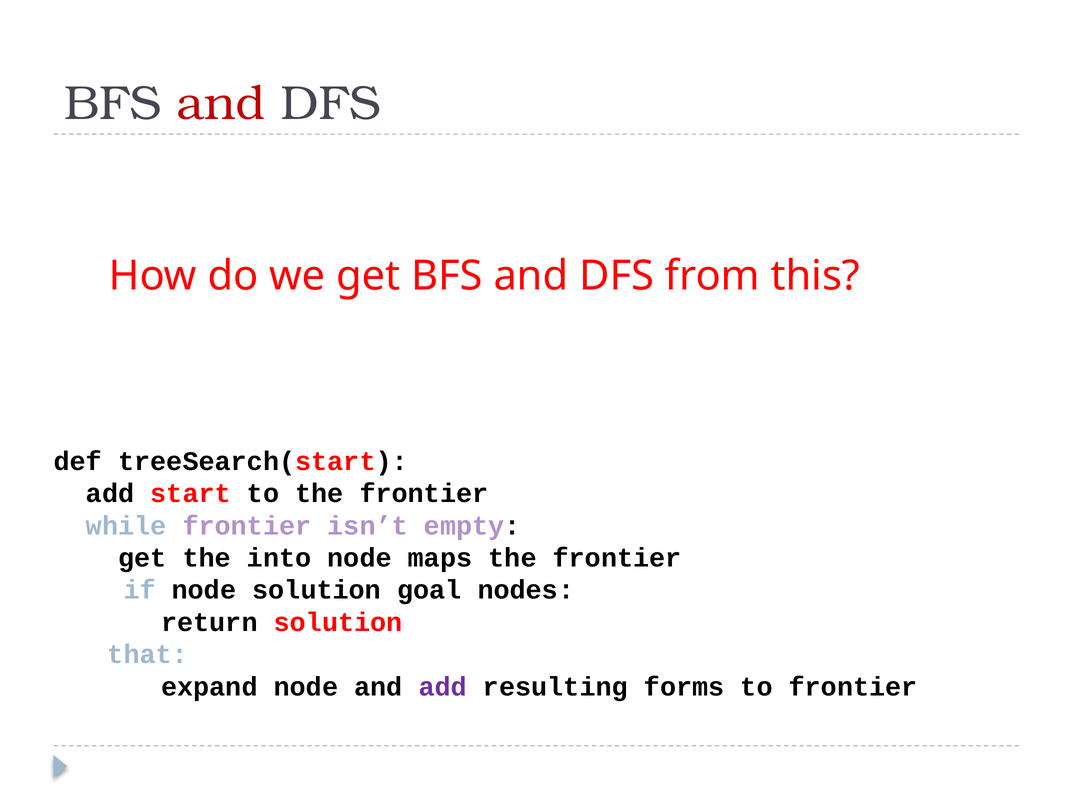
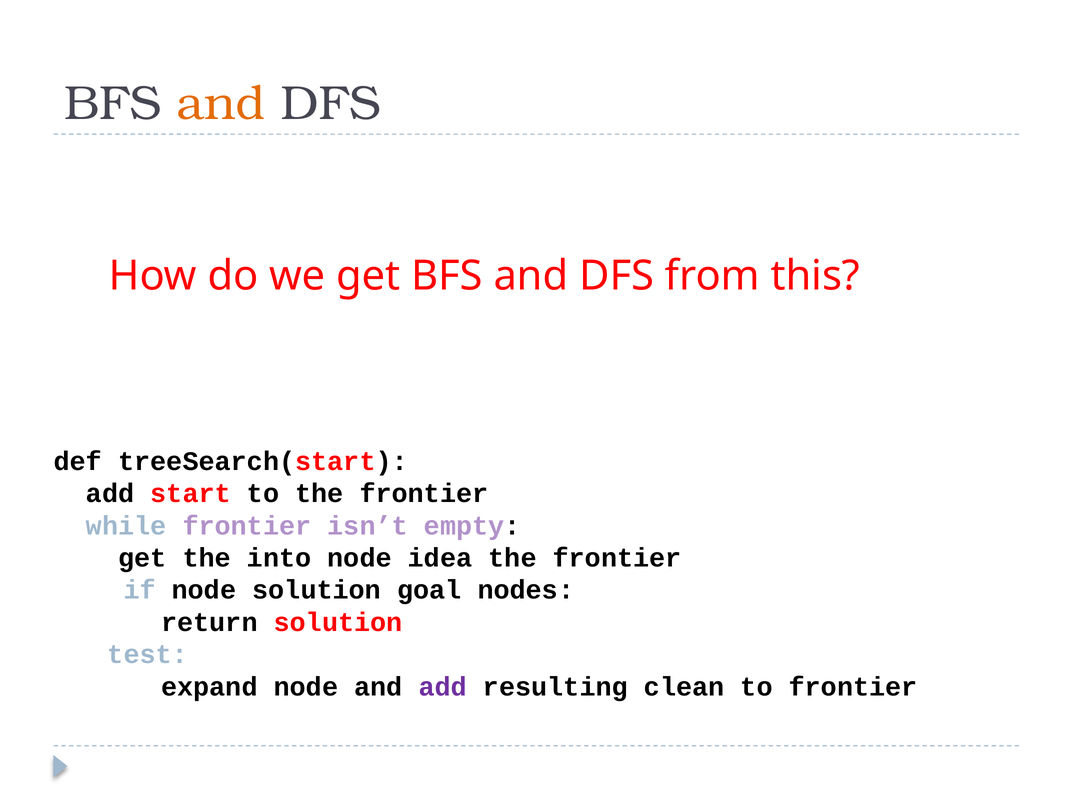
and at (221, 104) colour: red -> orange
maps: maps -> idea
that: that -> test
forms: forms -> clean
